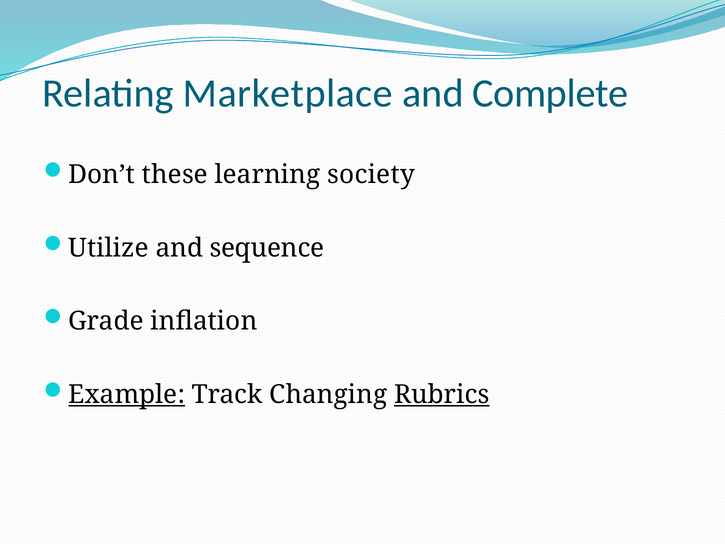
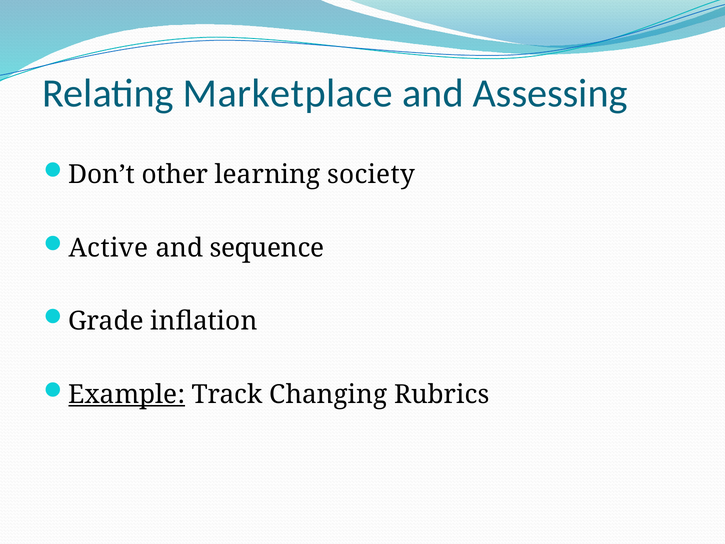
Complete: Complete -> Assessing
these: these -> other
Utilize: Utilize -> Active
Rubrics underline: present -> none
